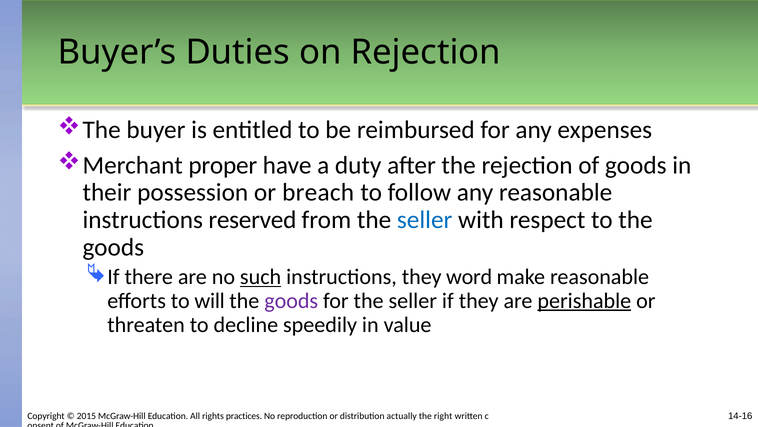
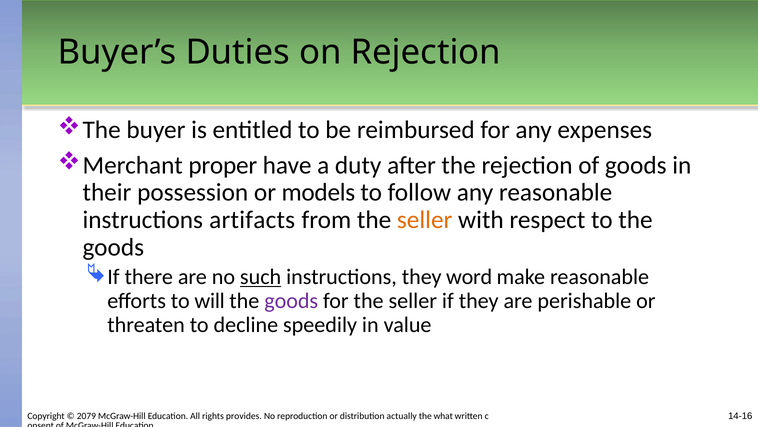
breach: breach -> models
reserved: reserved -> artifacts
seller at (425, 220) colour: blue -> orange
perishable underline: present -> none
2015: 2015 -> 2079
practices: practices -> provides
right: right -> what
